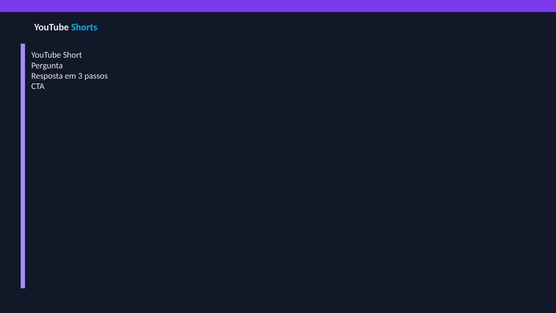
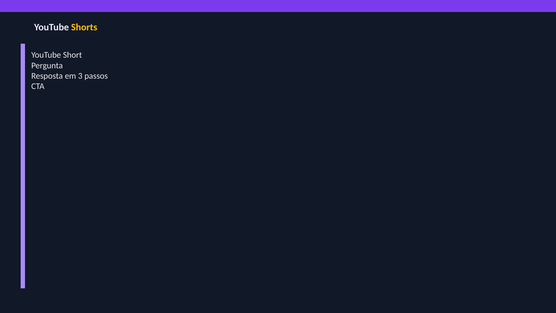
Shorts colour: light blue -> yellow
